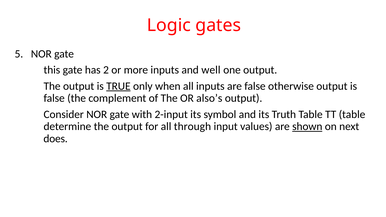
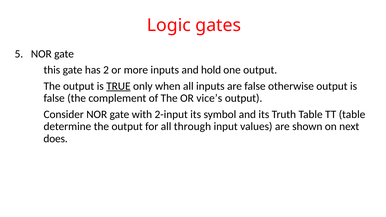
well: well -> hold
also’s: also’s -> vice’s
shown underline: present -> none
